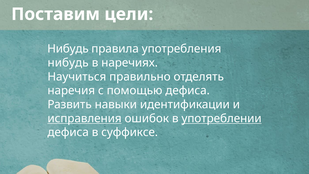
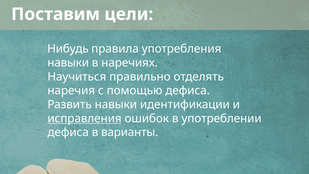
нибудь at (68, 63): нибудь -> навыки
употреблении underline: present -> none
суффиксе: суффиксе -> варианты
